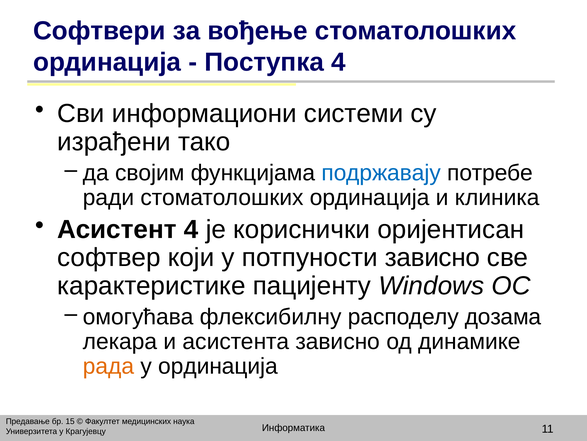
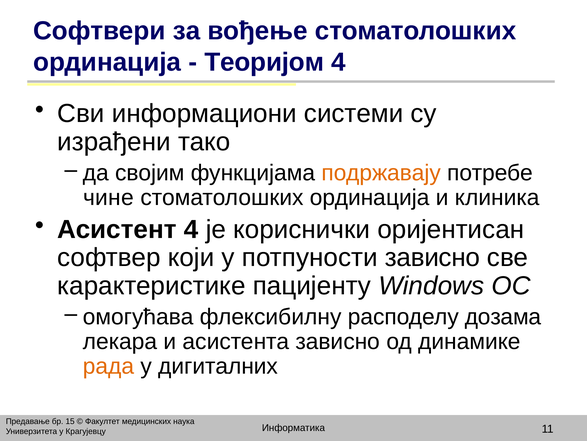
Поступка: Поступка -> Теоријом
подржавају colour: blue -> orange
ради: ради -> чине
у ординација: ординација -> дигиталних
